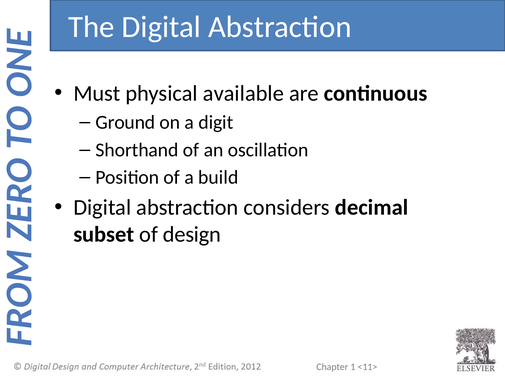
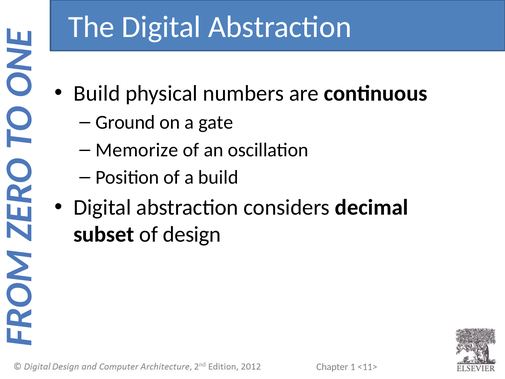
Must at (97, 93): Must -> Build
available: available -> numbers
digit: digit -> gate
Shorthand: Shorthand -> Memorize
